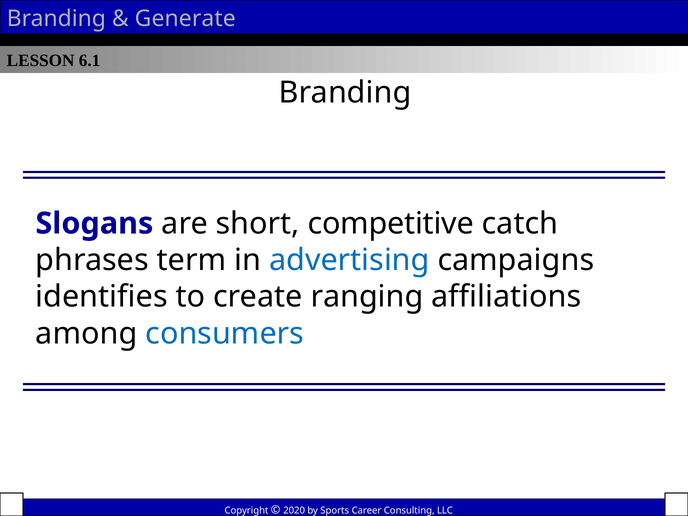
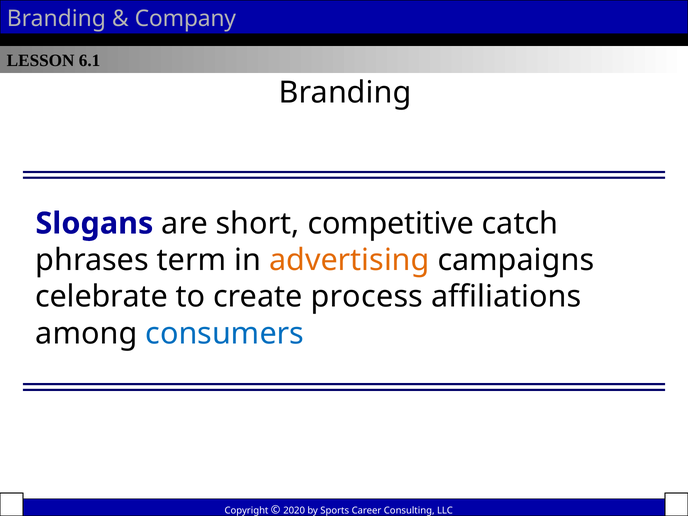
Generate: Generate -> Company
advertising colour: blue -> orange
identifies: identifies -> celebrate
ranging: ranging -> process
